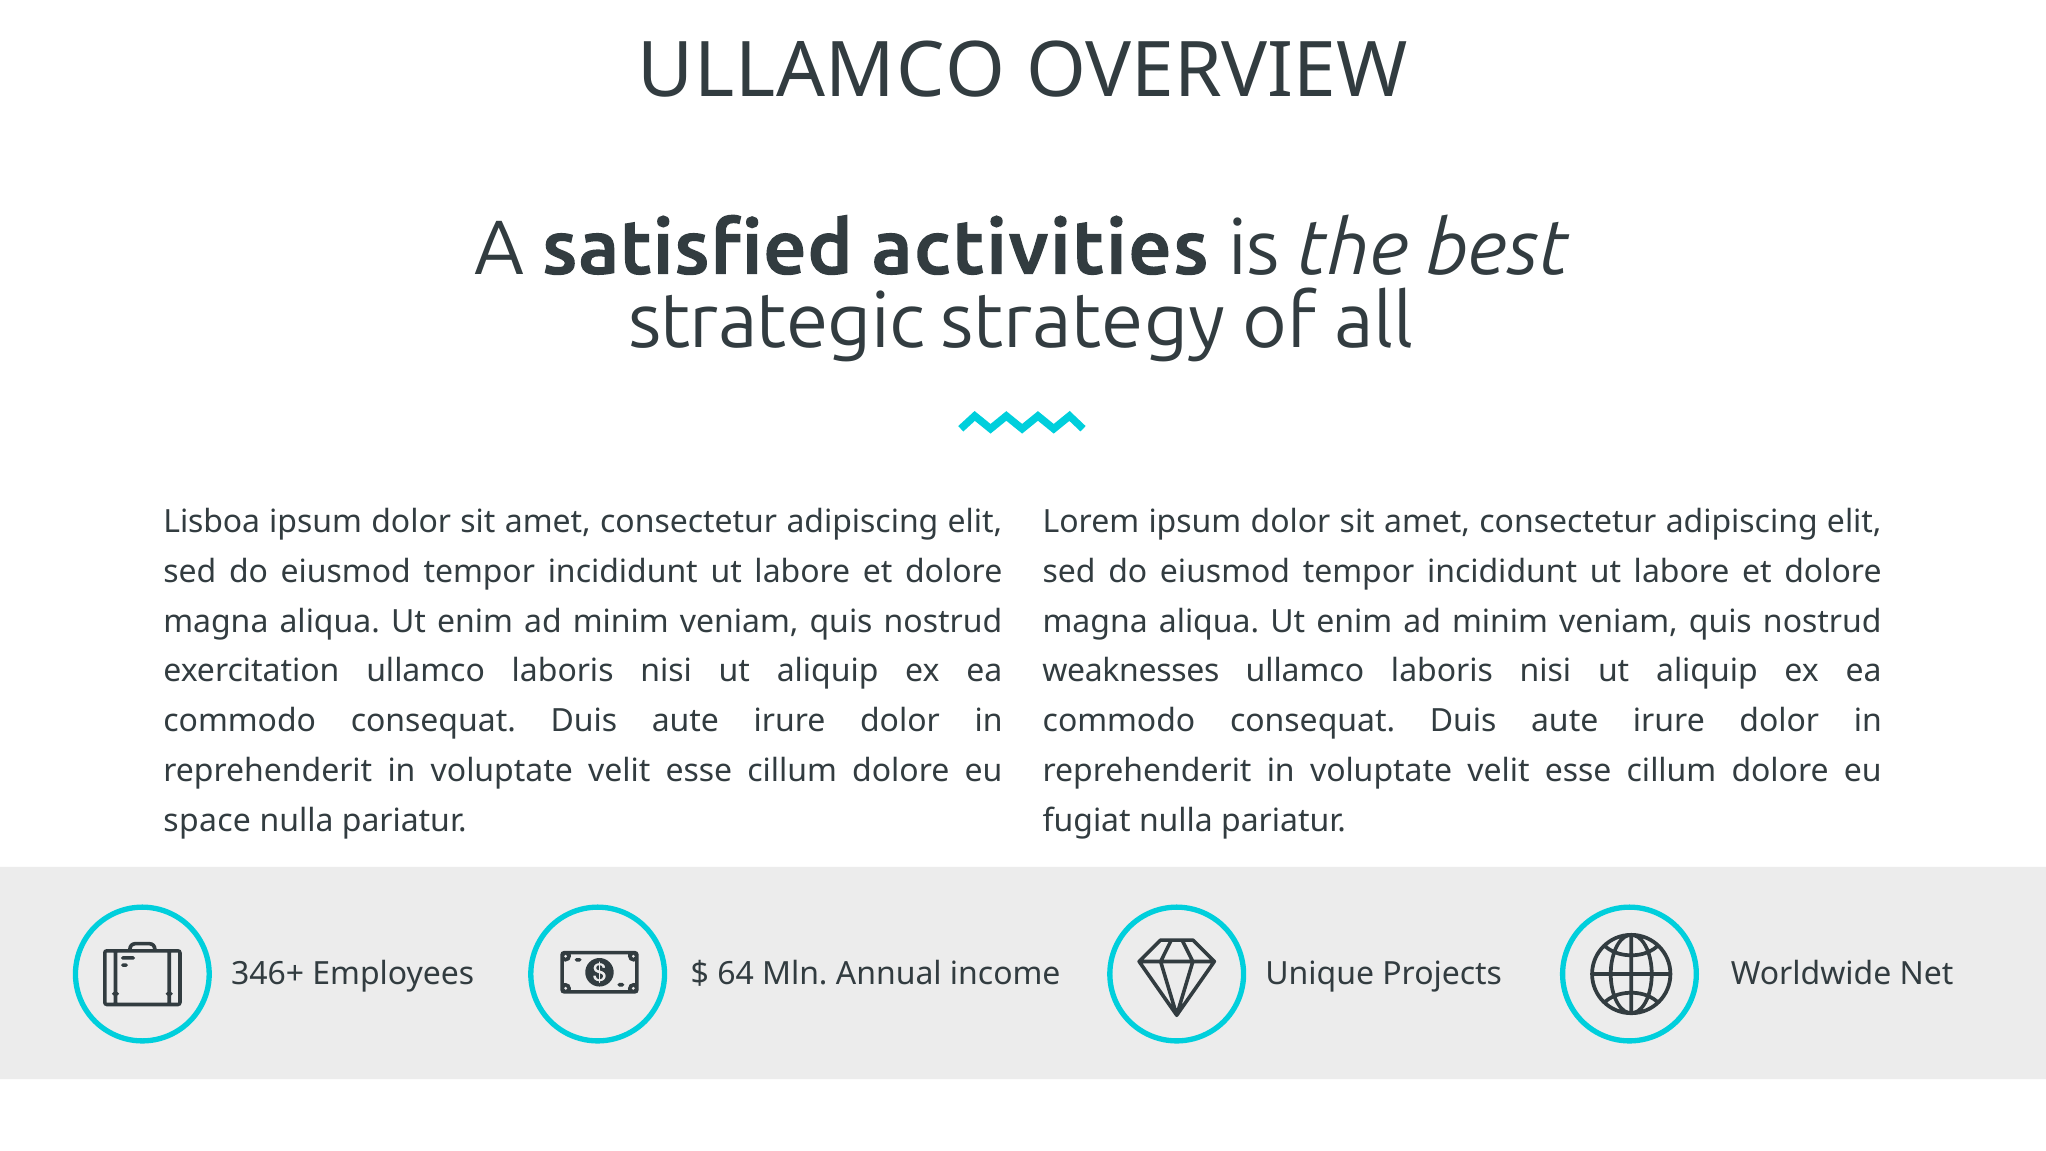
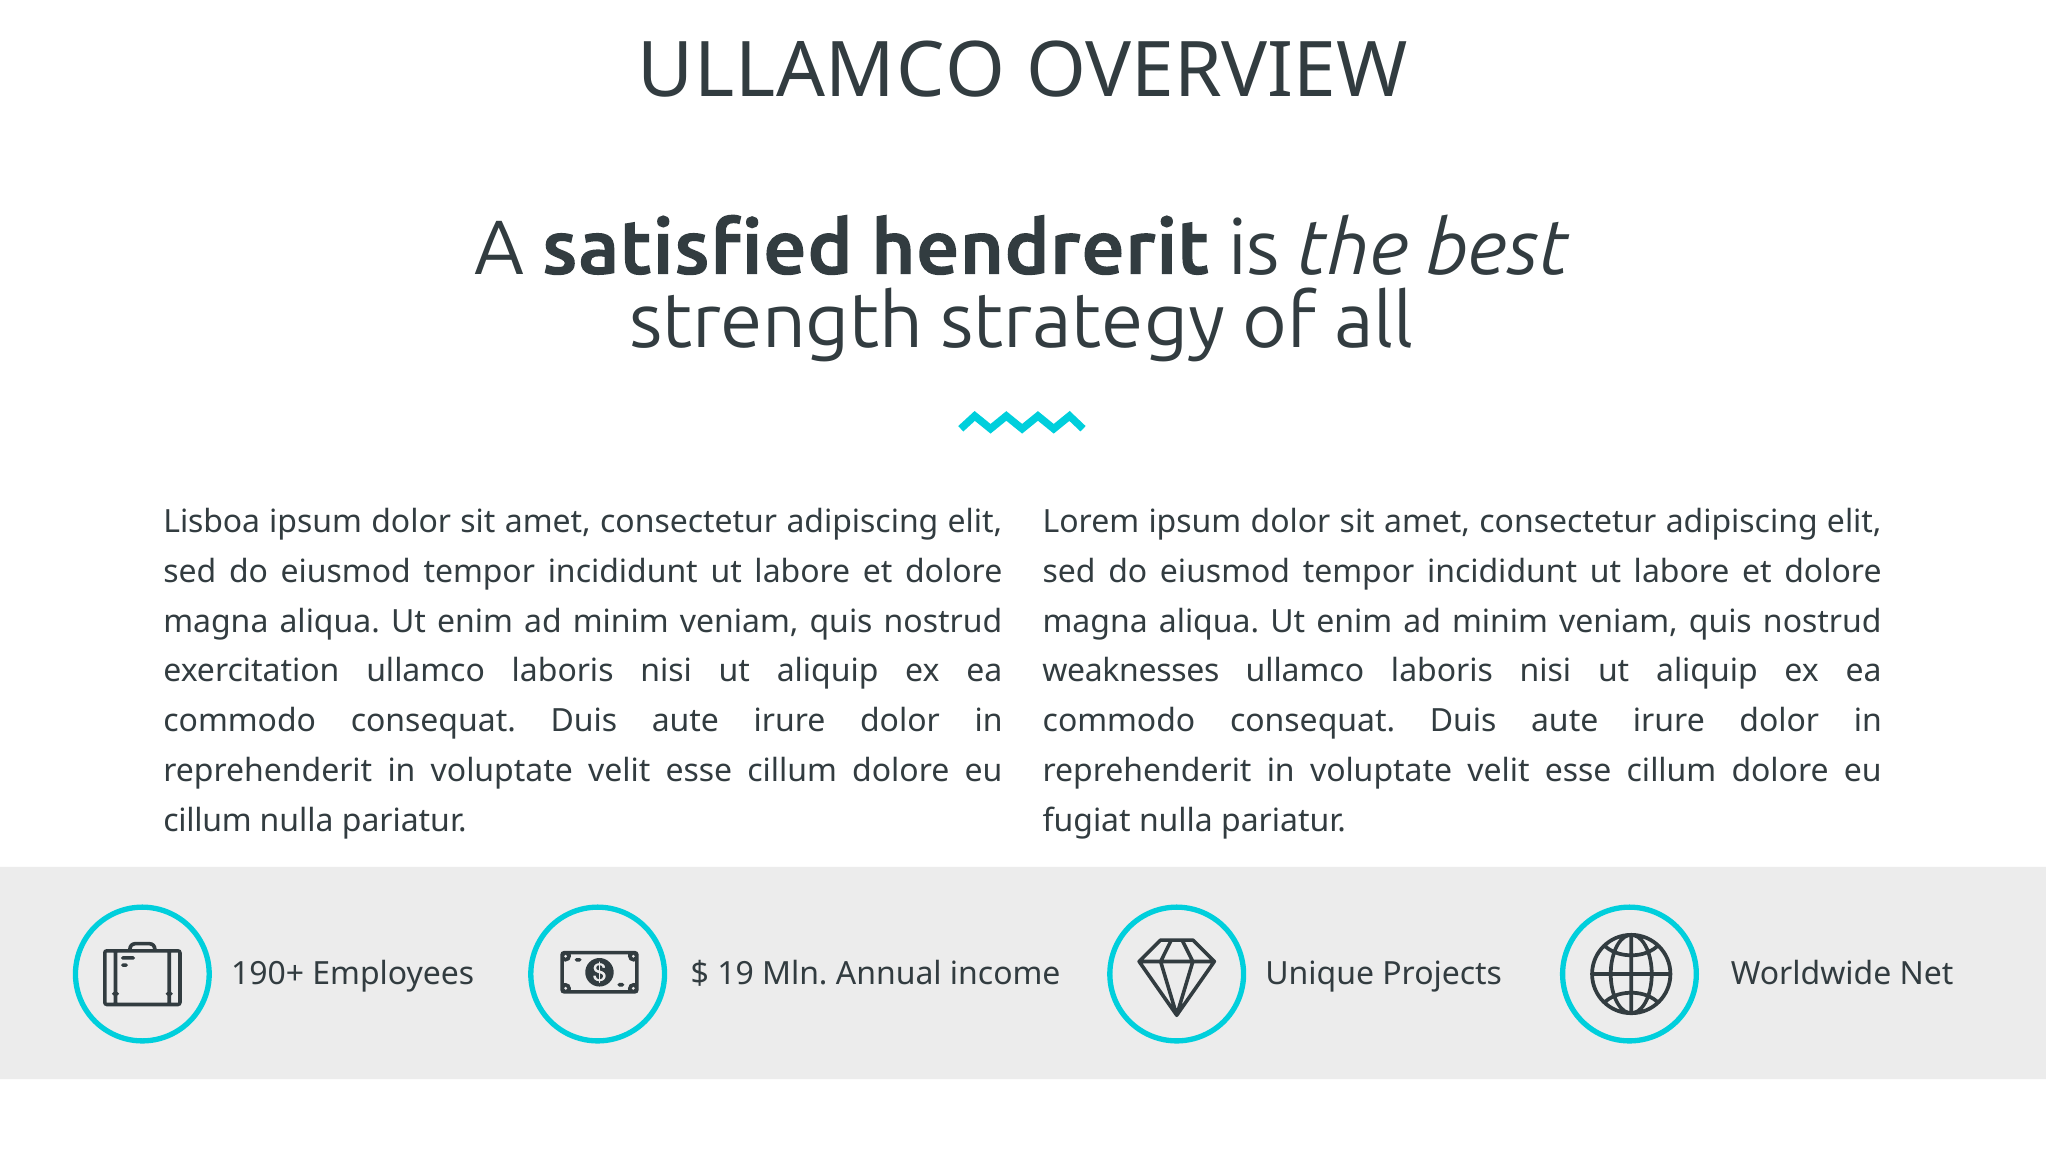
activities: activities -> hendrerit
strategic: strategic -> strength
space at (207, 821): space -> cillum
346+: 346+ -> 190+
64: 64 -> 19
